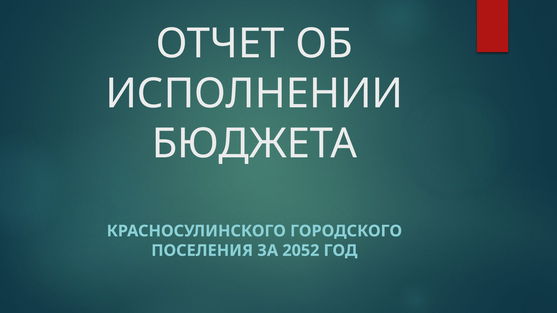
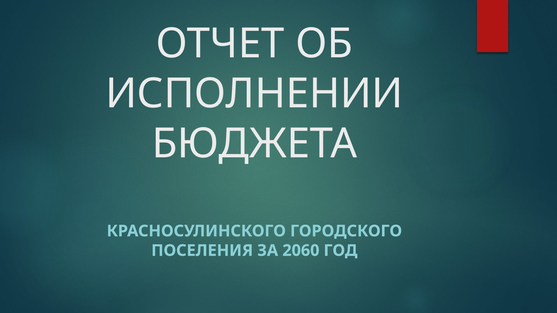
2052: 2052 -> 2060
